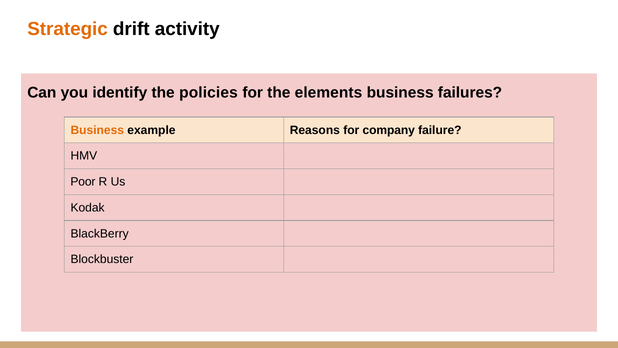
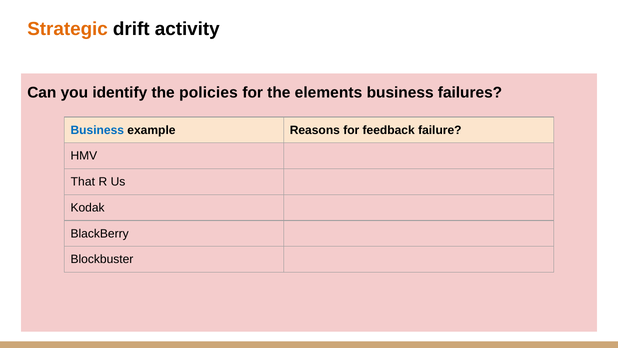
Business at (97, 130) colour: orange -> blue
company: company -> feedback
Poor: Poor -> That
